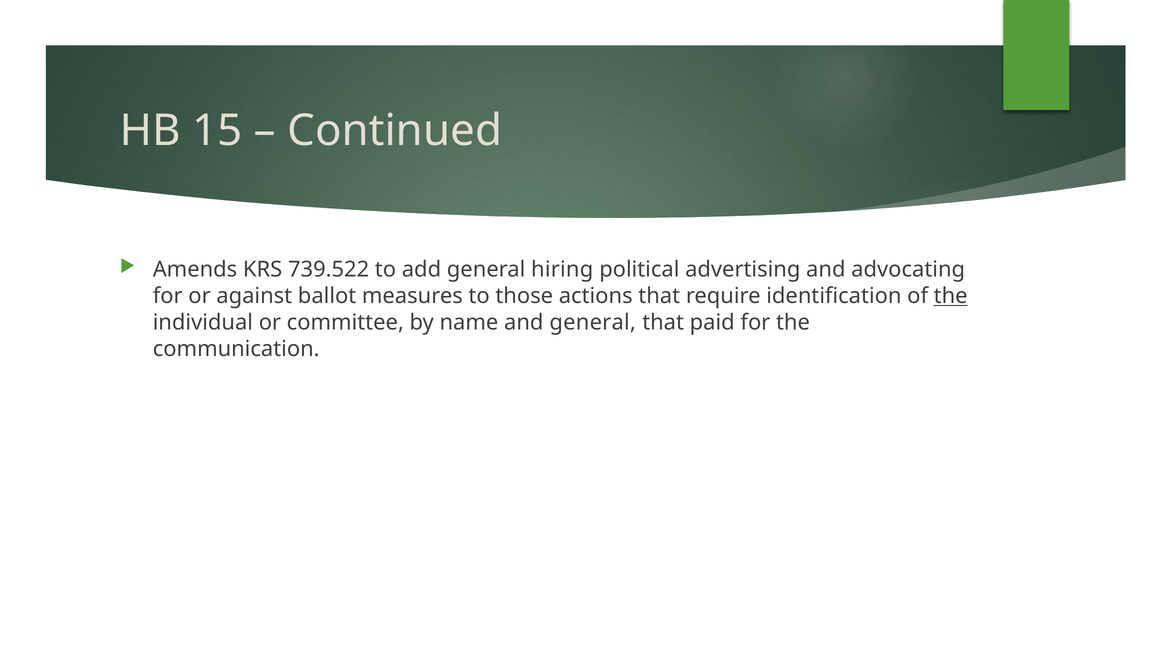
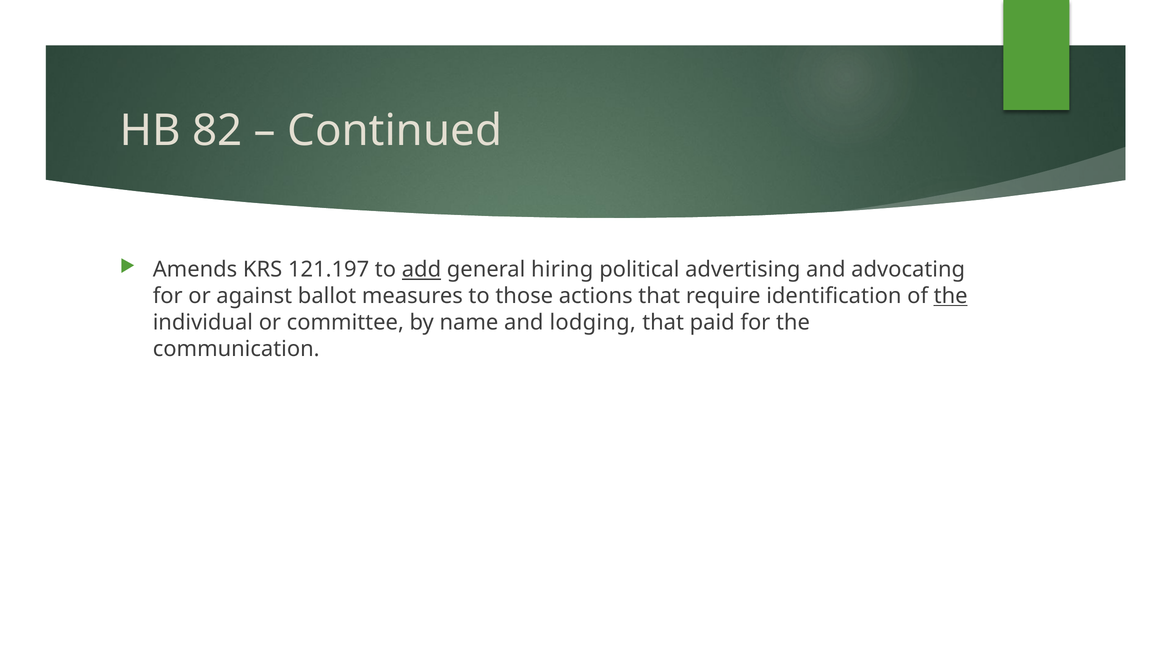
15: 15 -> 82
739.522: 739.522 -> 121.197
add underline: none -> present
and general: general -> lodging
